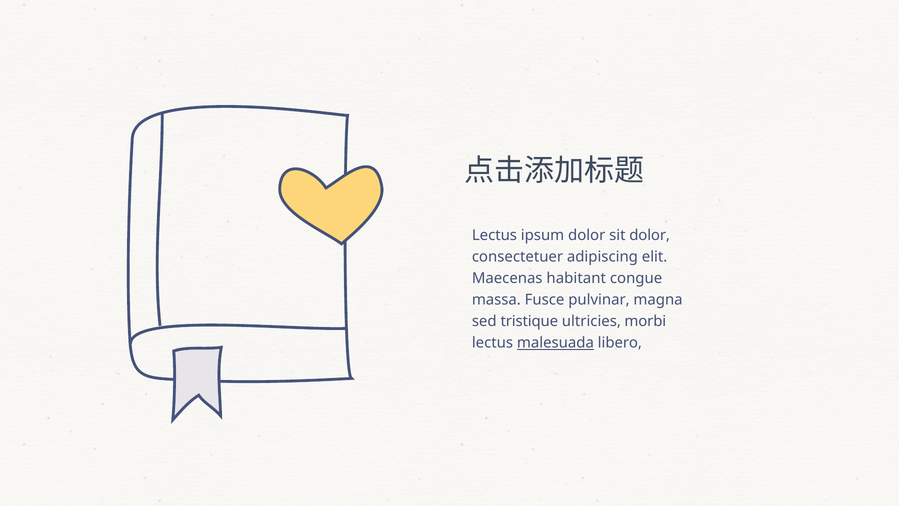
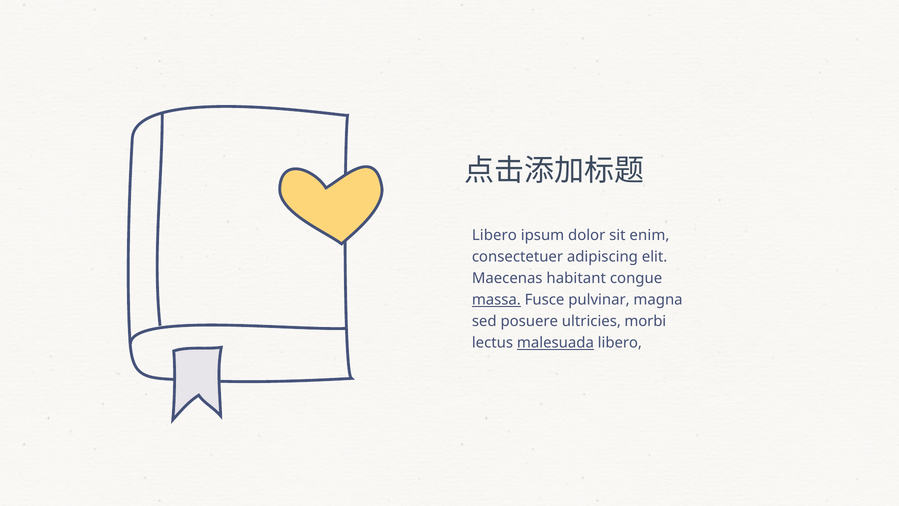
Lectus at (494, 235): Lectus -> Libero
sit dolor: dolor -> enim
massa underline: none -> present
tristique: tristique -> posuere
